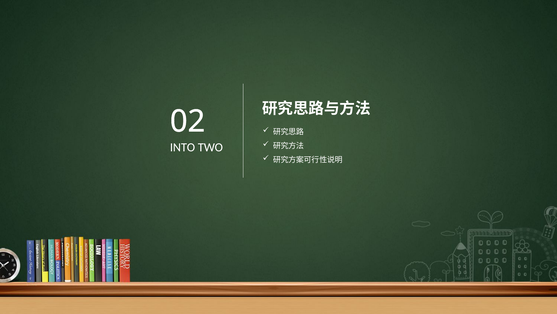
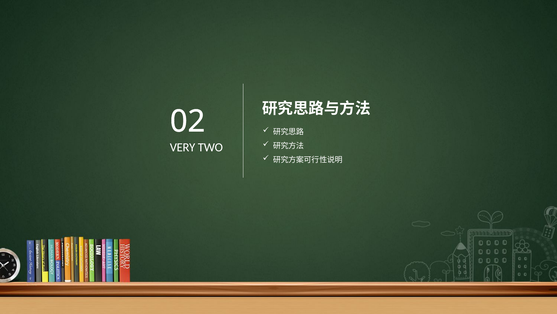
INTO: INTO -> VERY
